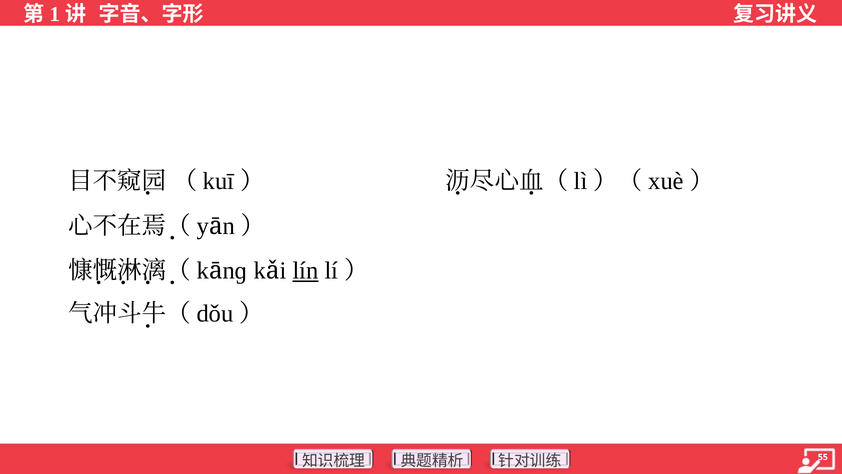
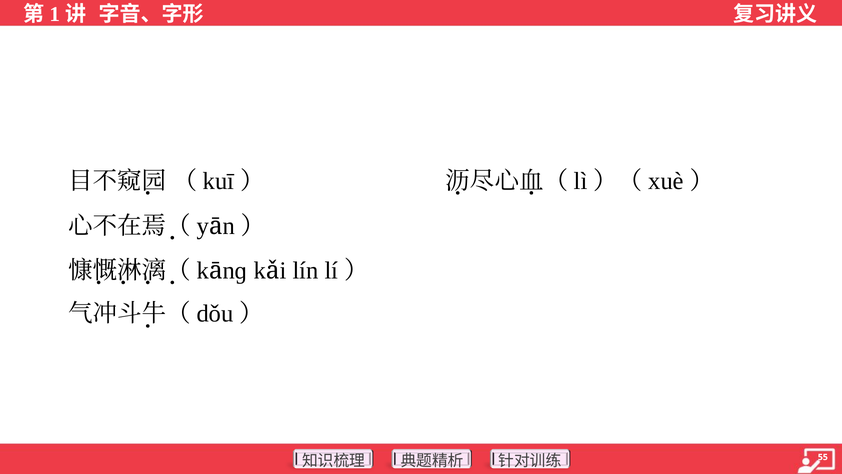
lín underline: present -> none
